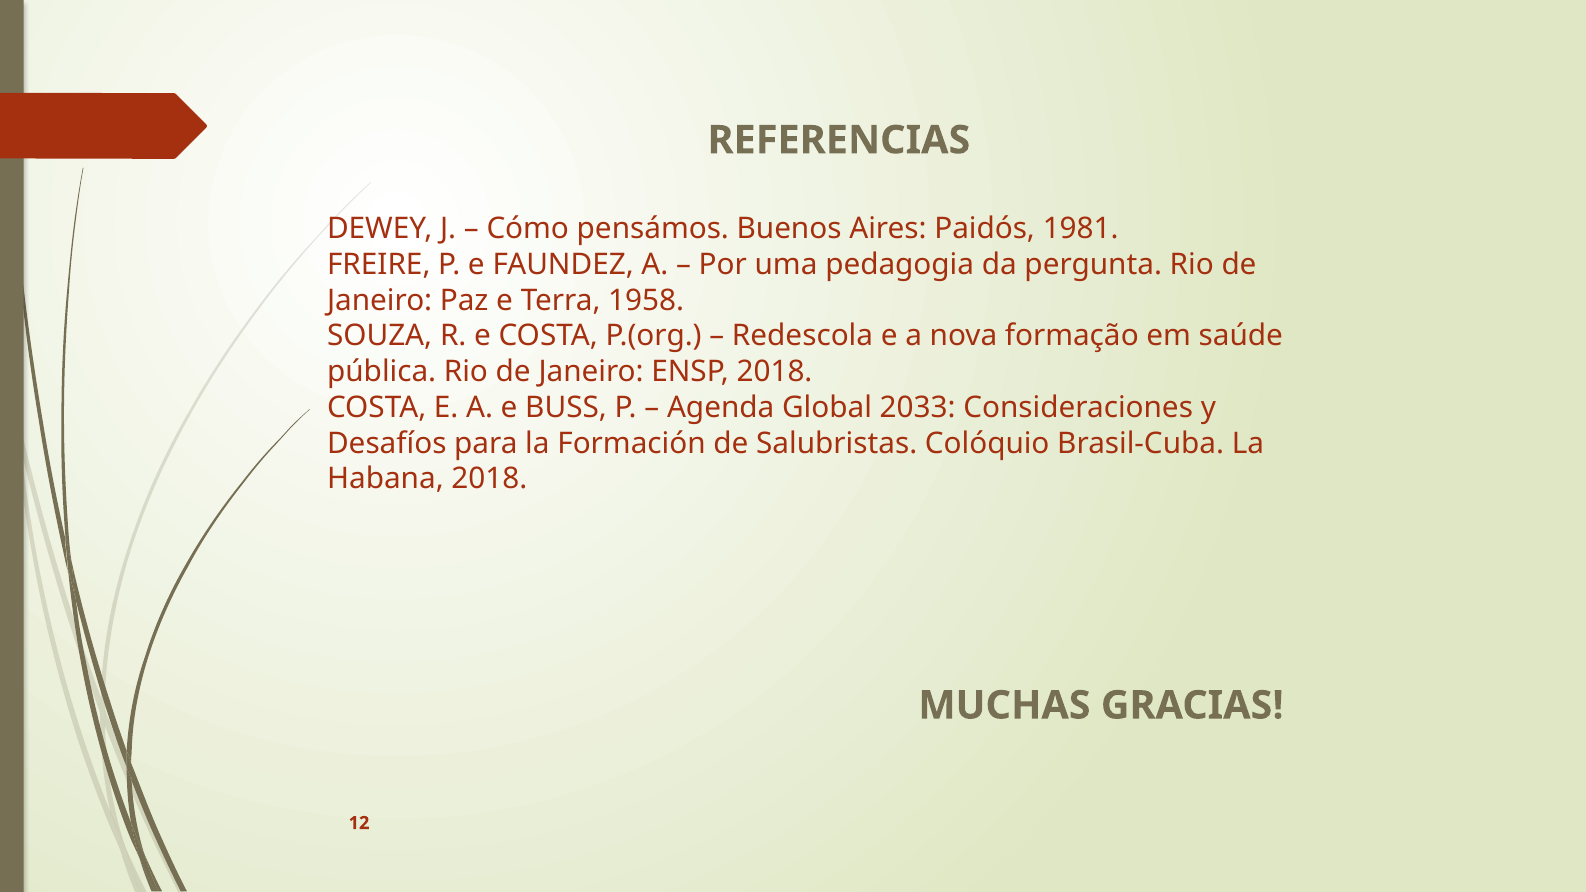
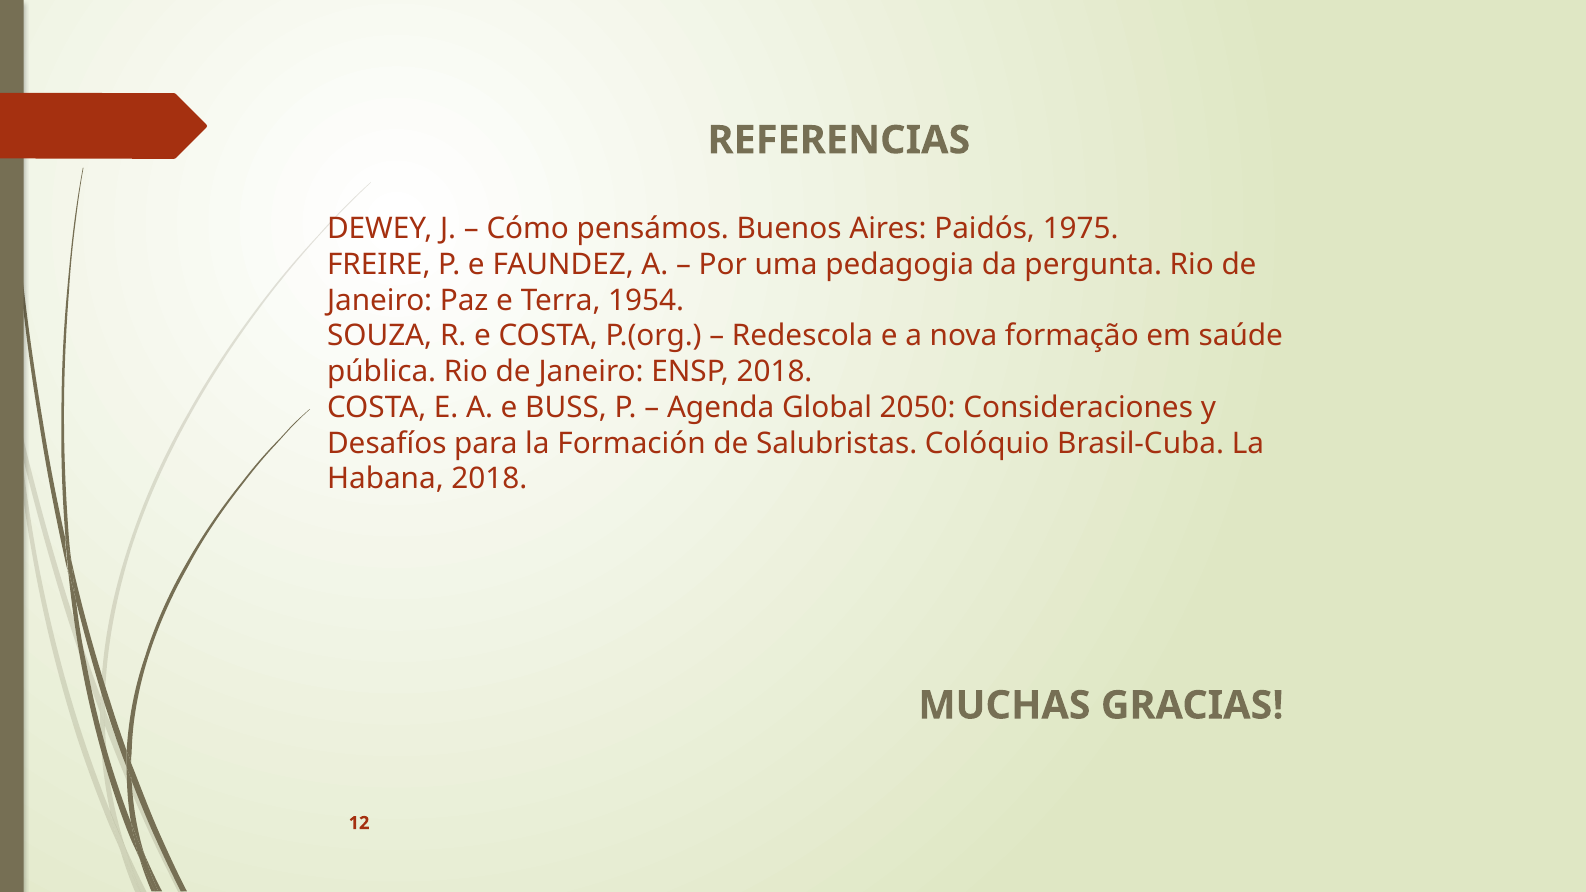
1981: 1981 -> 1975
1958: 1958 -> 1954
2033: 2033 -> 2050
